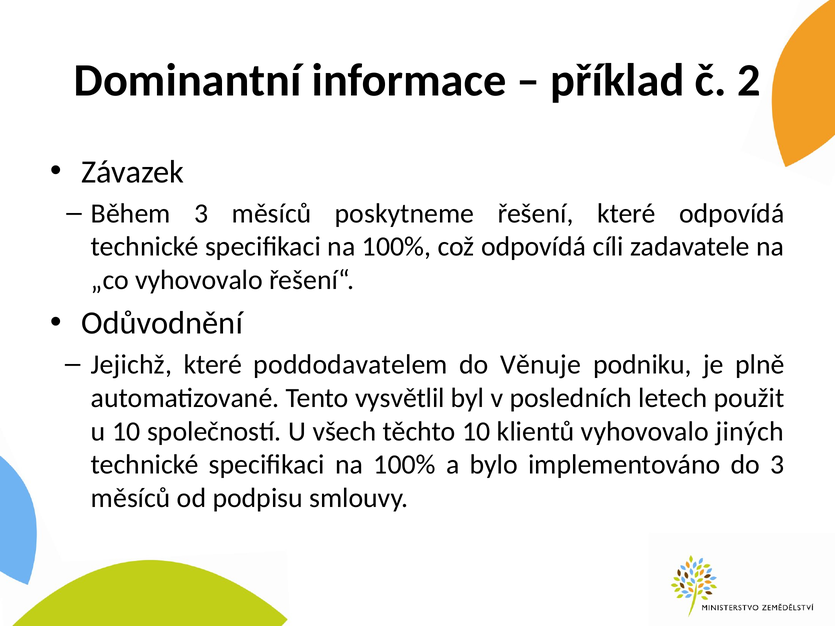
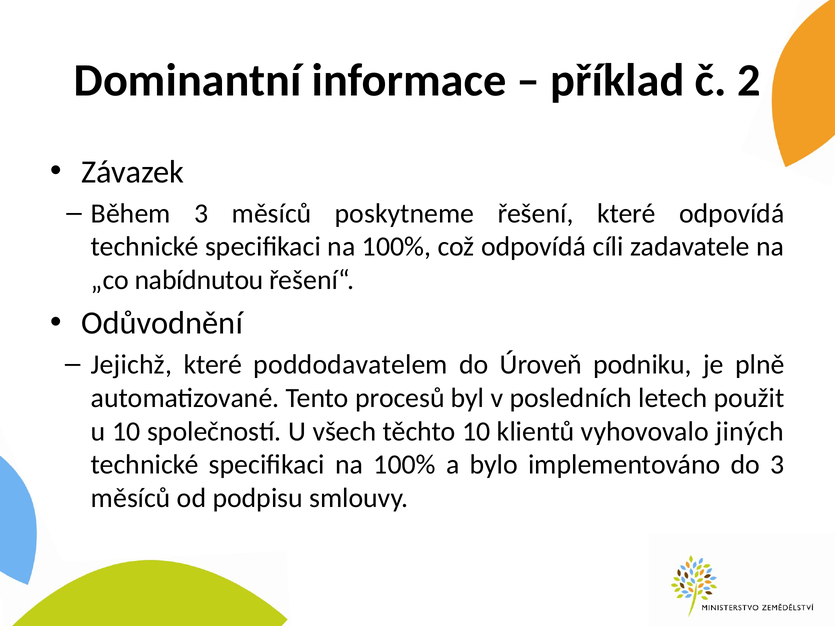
„co vyhovovalo: vyhovovalo -> nabídnutou
Věnuje: Věnuje -> Úroveň
vysvětlil: vysvětlil -> procesů
